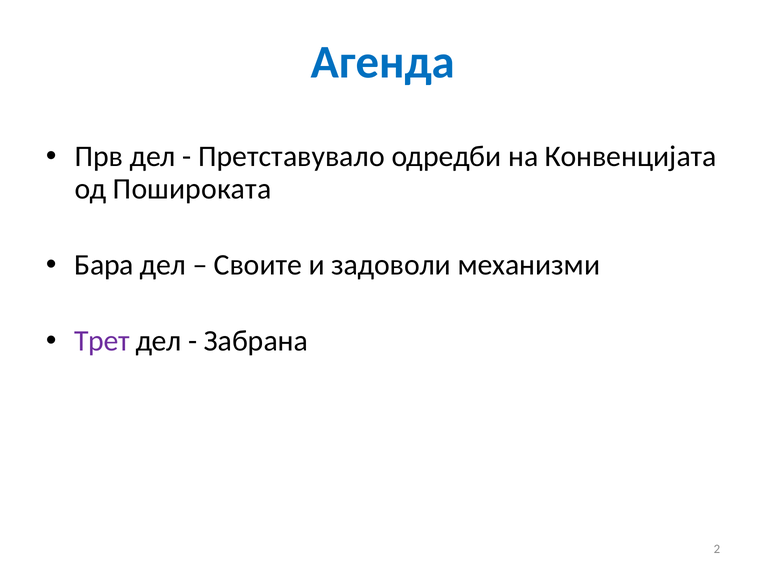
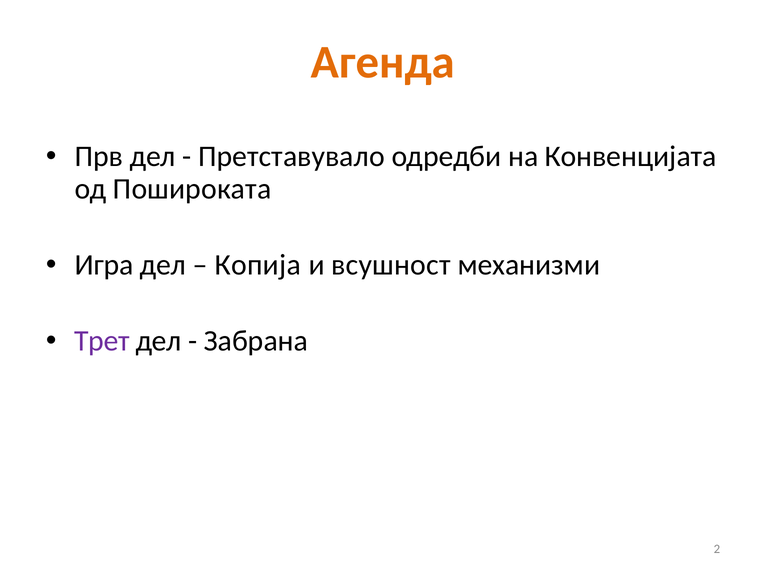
Агенда colour: blue -> orange
Бара: Бара -> Игра
Своите: Своите -> Копија
задоволи: задоволи -> всушност
